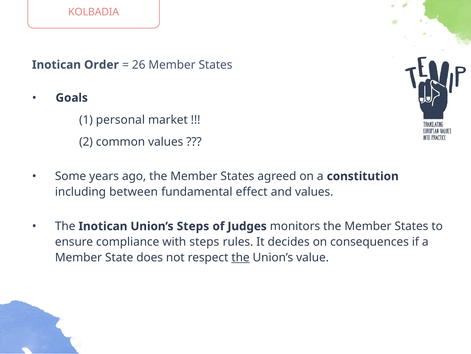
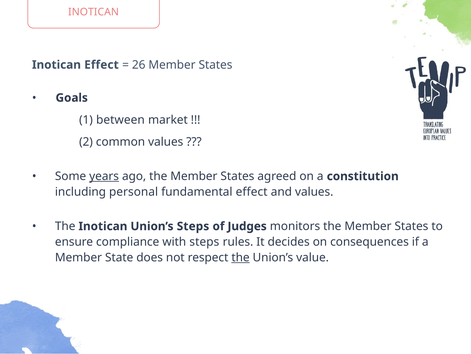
KOLBADIA at (94, 12): KOLBADIA -> INOTICAN
Inotican Order: Order -> Effect
personal: personal -> between
years underline: none -> present
between: between -> personal
